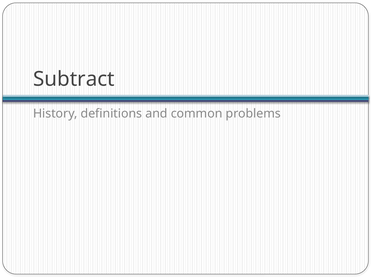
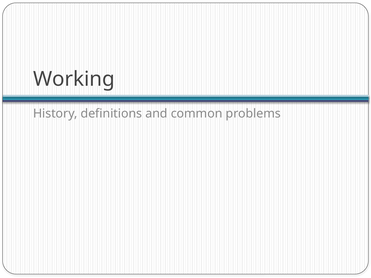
Subtract: Subtract -> Working
